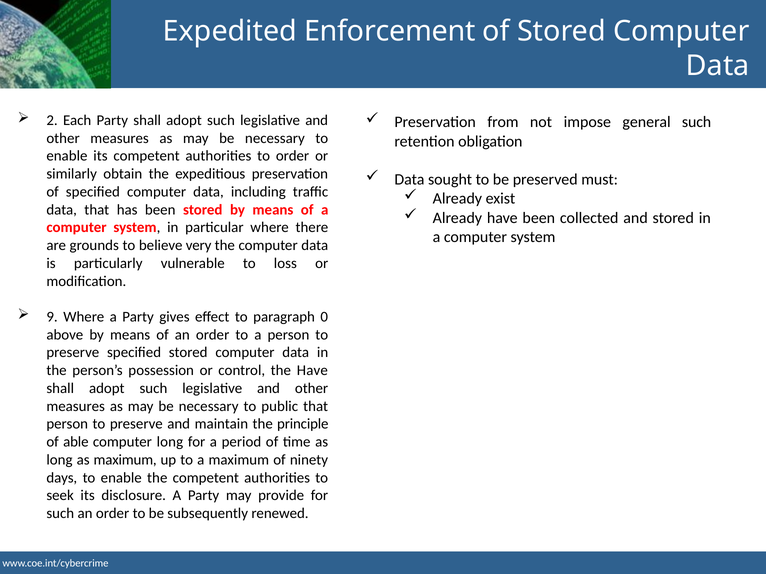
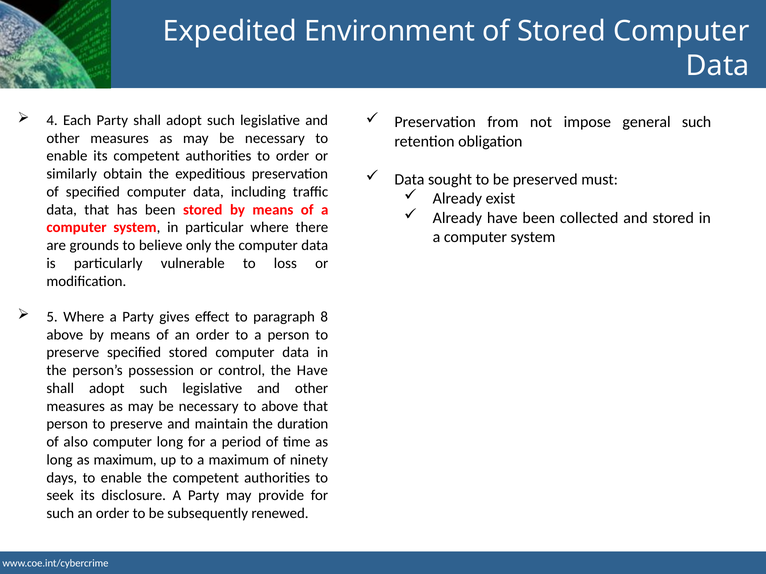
Enforcement: Enforcement -> Environment
2: 2 -> 4
very: very -> only
9: 9 -> 5
0: 0 -> 8
to public: public -> above
principle: principle -> duration
able: able -> also
